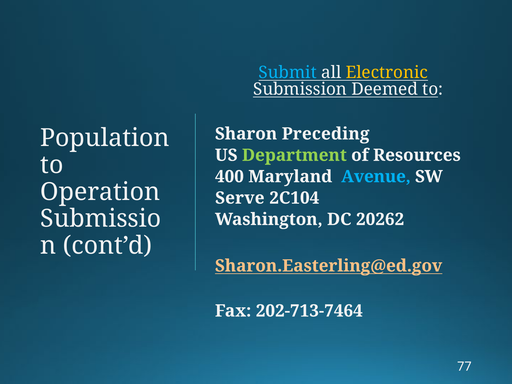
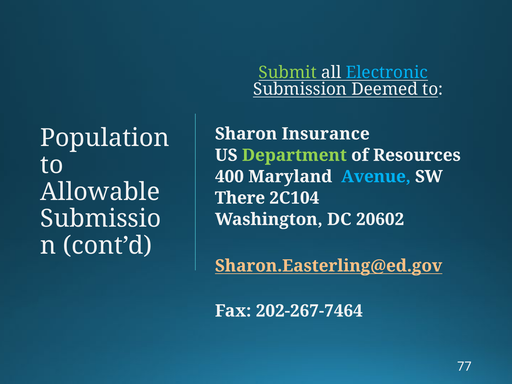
Submit colour: light blue -> light green
Electronic colour: yellow -> light blue
Preceding: Preceding -> Insurance
Operation: Operation -> Allowable
Serve: Serve -> There
20262: 20262 -> 20602
202-713-7464: 202-713-7464 -> 202-267-7464
